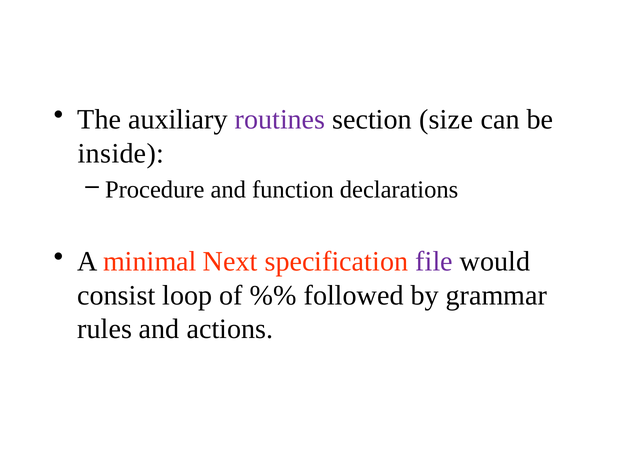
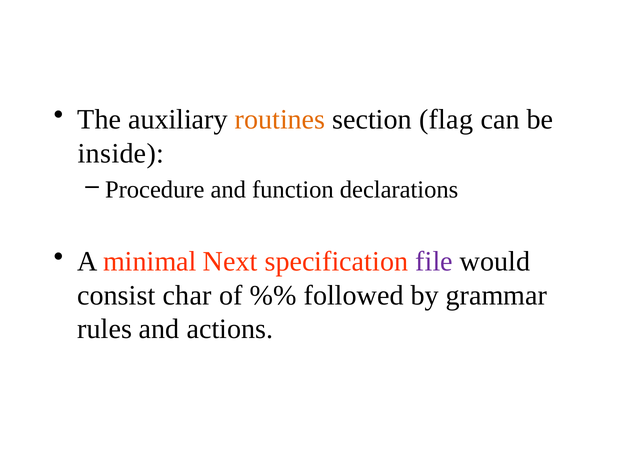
routines colour: purple -> orange
size: size -> flag
loop: loop -> char
